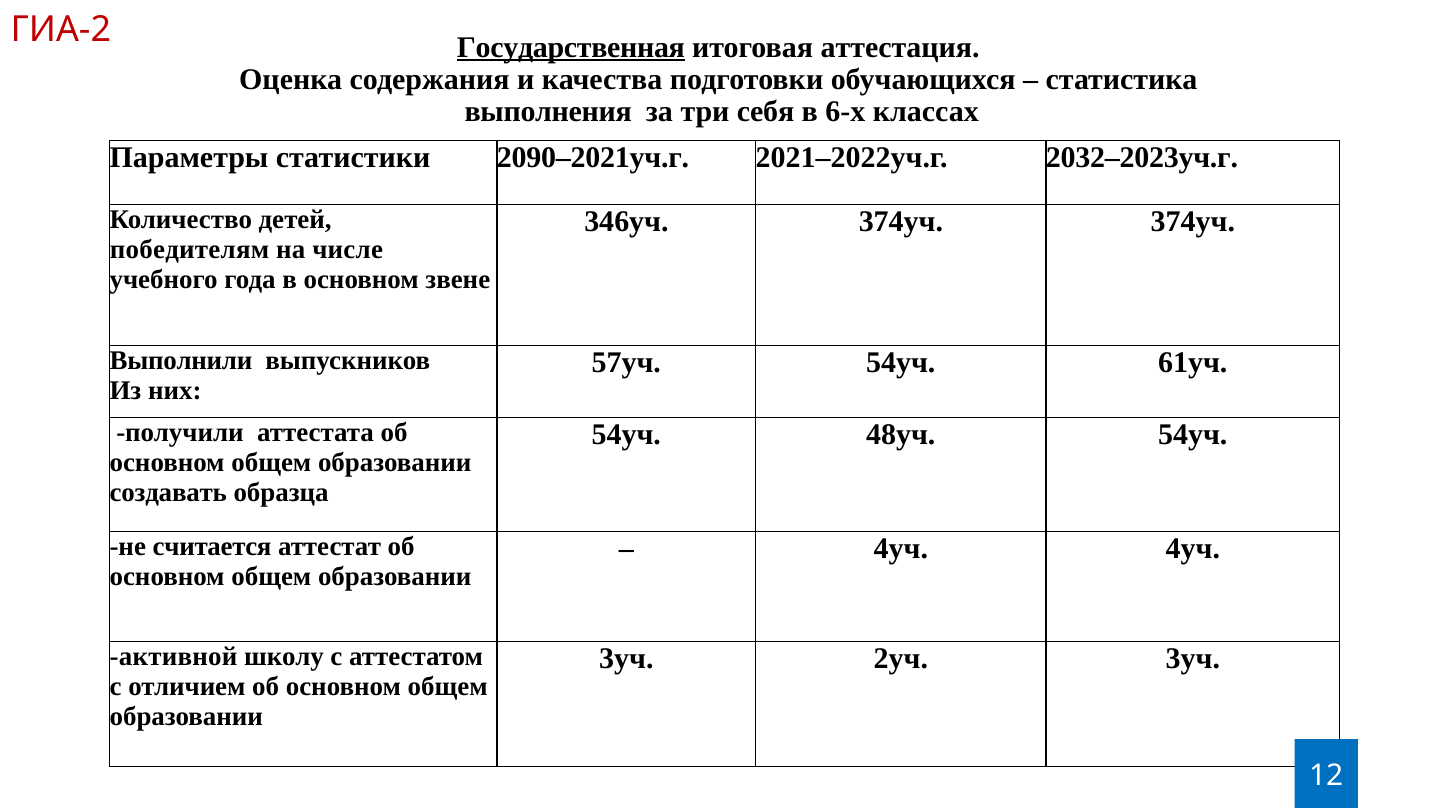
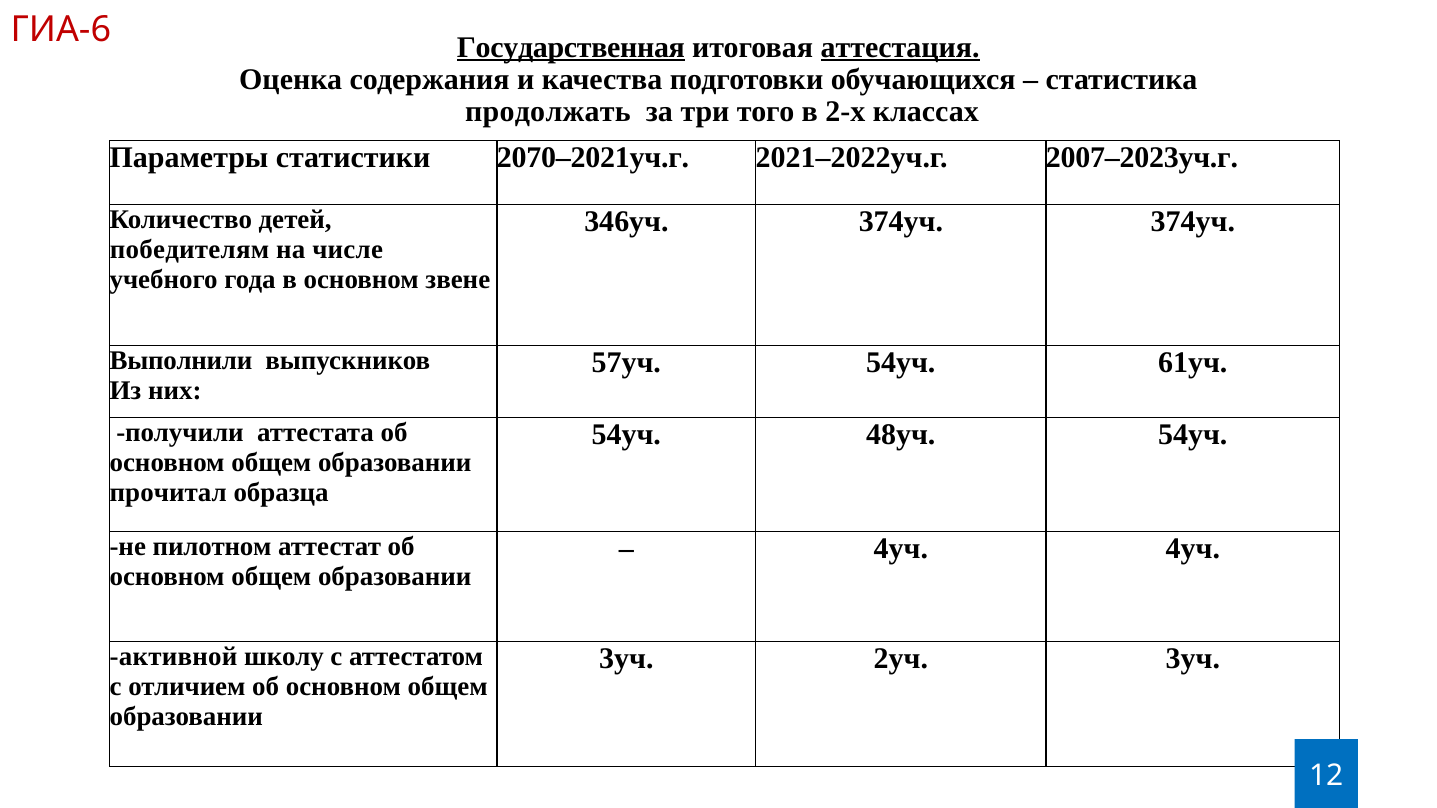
ГИА-2: ГИА-2 -> ГИА-6
аттестация underline: none -> present
выполнения: выполнения -> продолжать
себя: себя -> того
6-х: 6-х -> 2-х
2090–2021уч.г: 2090–2021уч.г -> 2070–2021уч.г
2032–2023уч.г: 2032–2023уч.г -> 2007–2023уч.г
создавать: создавать -> прочитал
считается: считается -> пилотном
